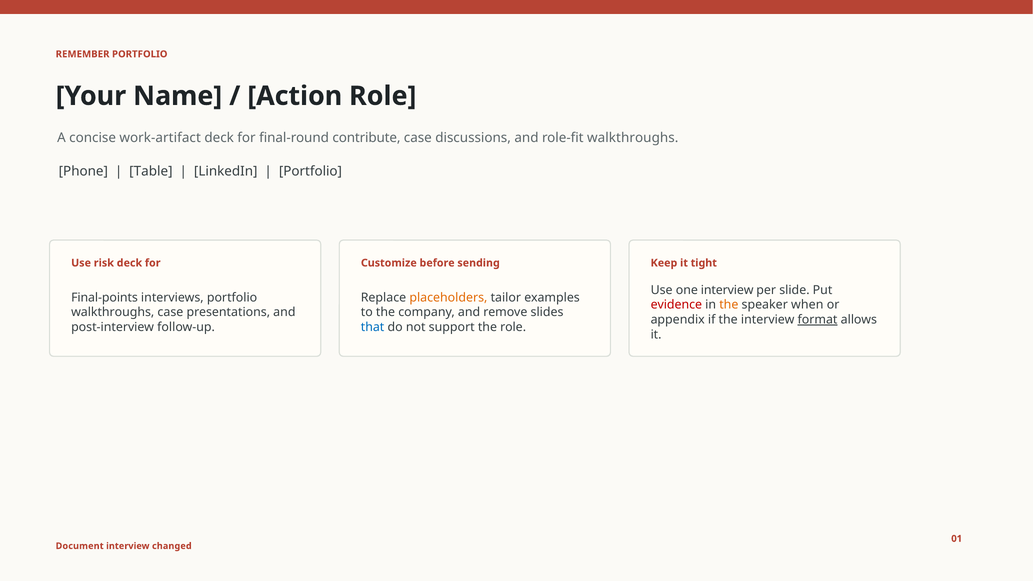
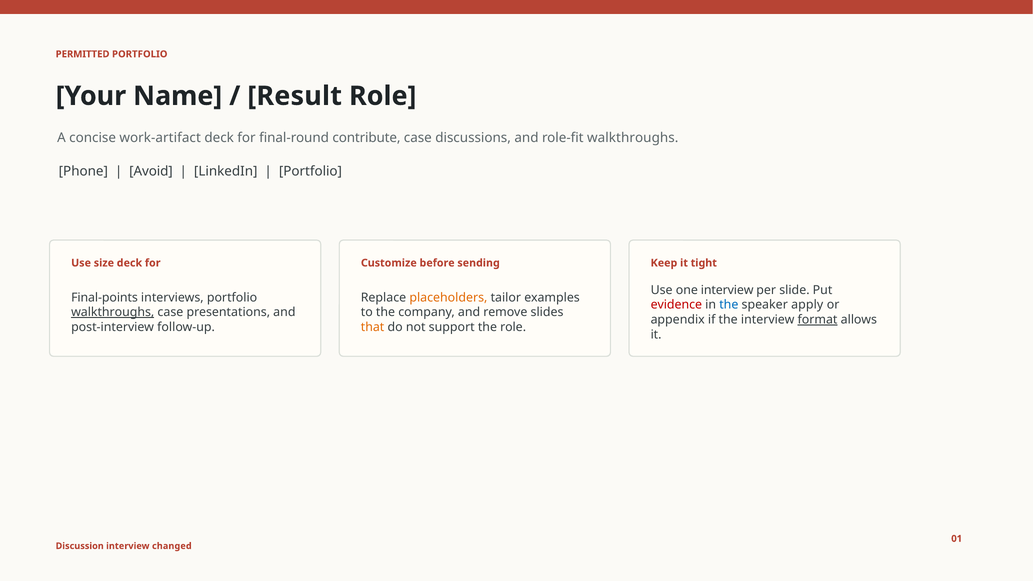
REMEMBER: REMEMBER -> PERMITTED
Action: Action -> Result
Table: Table -> Avoid
risk: risk -> size
the at (729, 305) colour: orange -> blue
when: when -> apply
walkthroughs at (113, 312) underline: none -> present
that colour: blue -> orange
Document: Document -> Discussion
